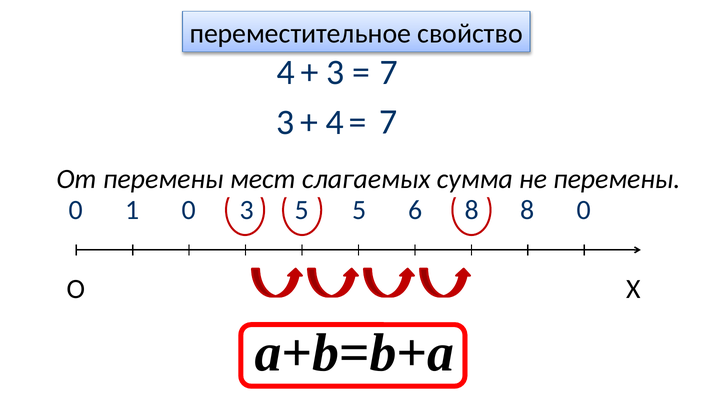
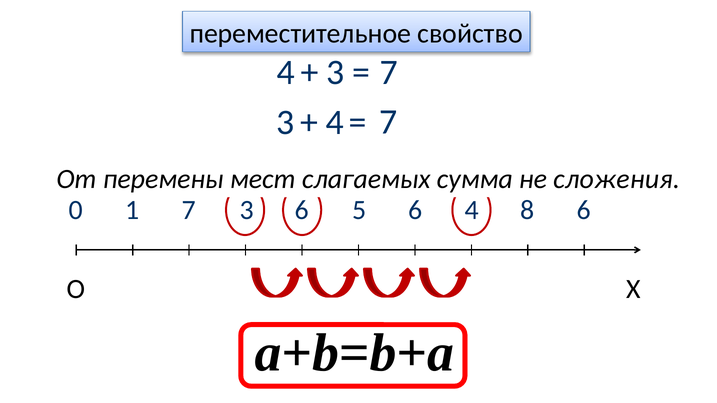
не перемены: перемены -> сложения
1 0: 0 -> 7
3 5: 5 -> 6
6 8: 8 -> 4
8 0: 0 -> 6
